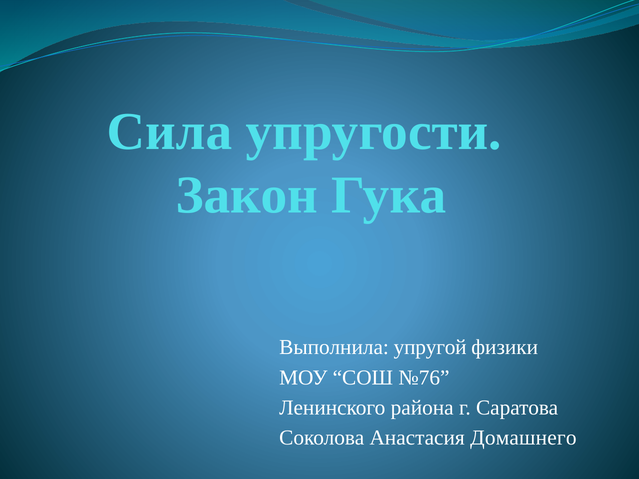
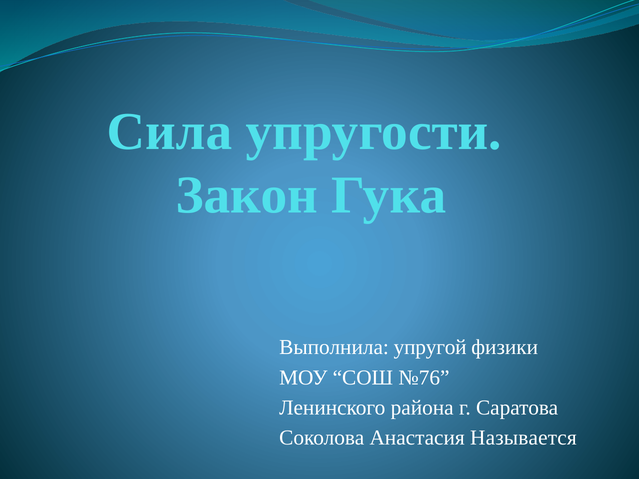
Домашнего: Домашнего -> Называется
